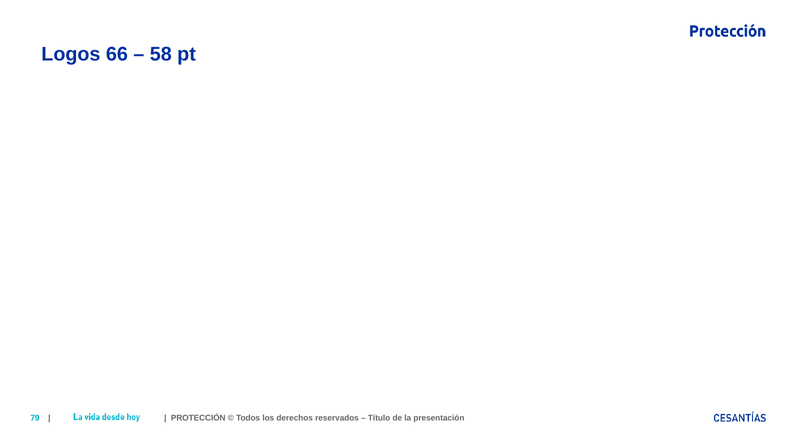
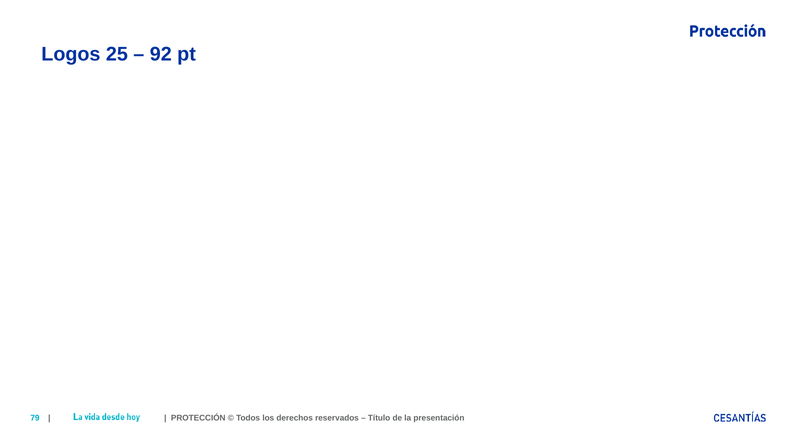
66: 66 -> 25
58: 58 -> 92
